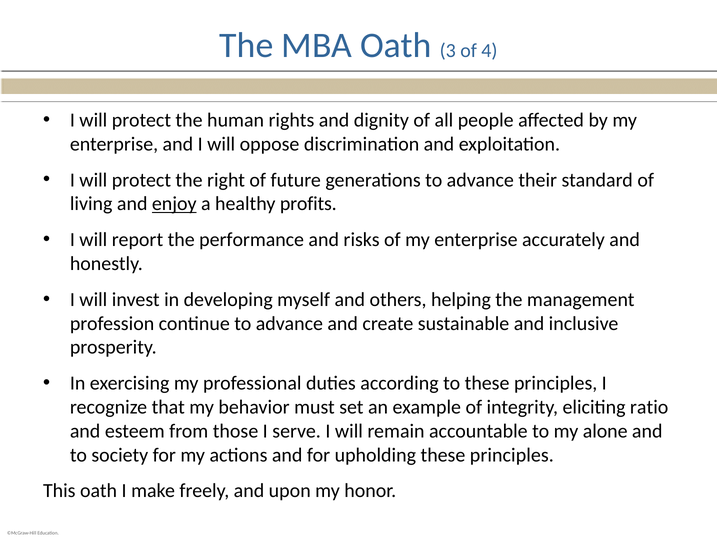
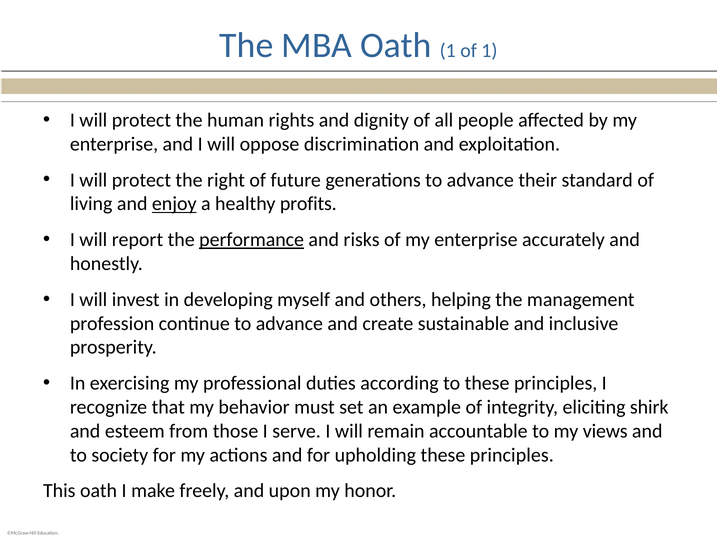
Oath 3: 3 -> 1
of 4: 4 -> 1
performance underline: none -> present
ratio: ratio -> shirk
alone: alone -> views
